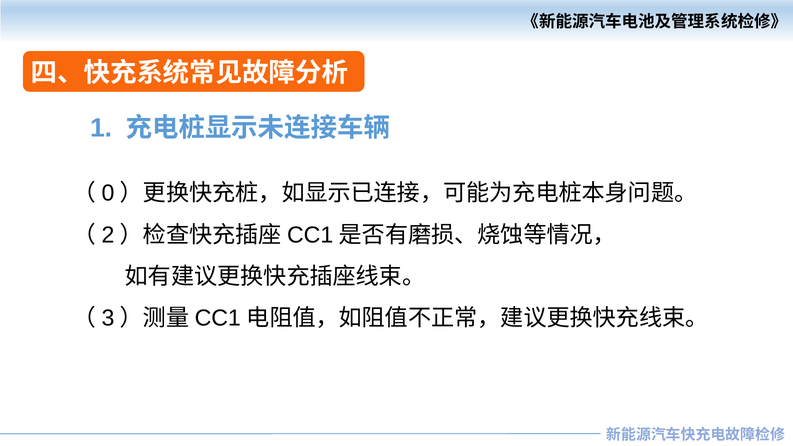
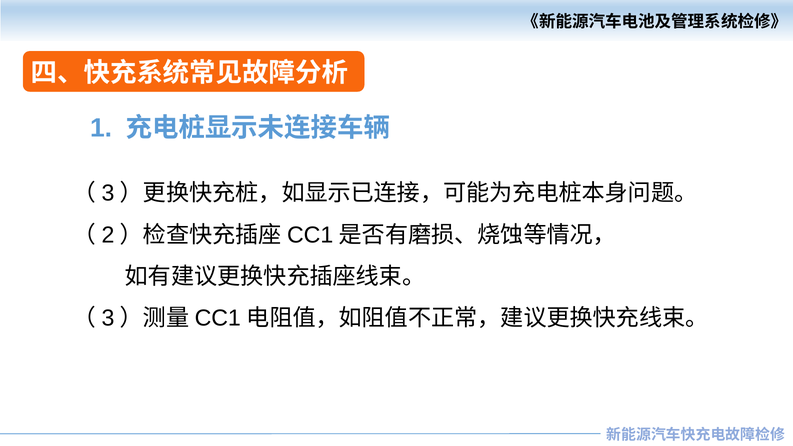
0 at (108, 193): 0 -> 3
